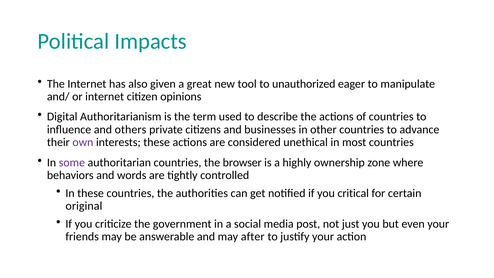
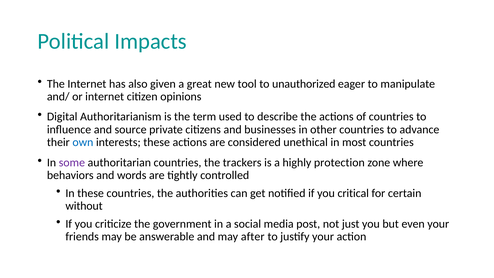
others: others -> source
own colour: purple -> blue
browser: browser -> trackers
ownership: ownership -> protection
original: original -> without
